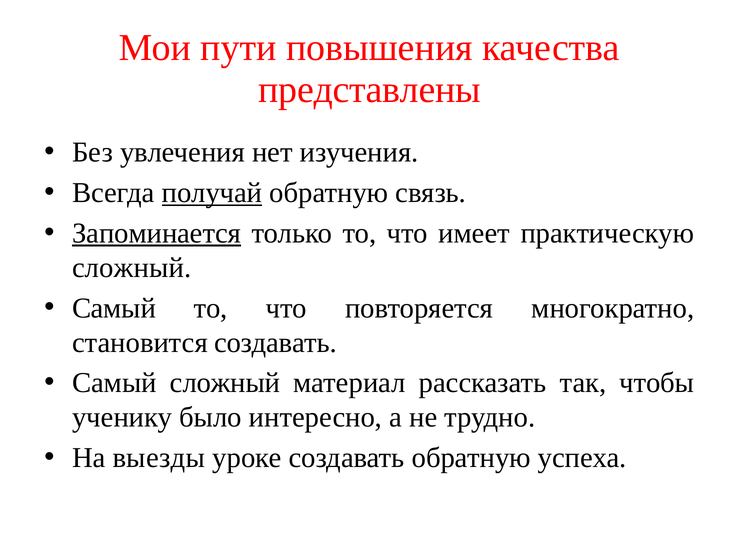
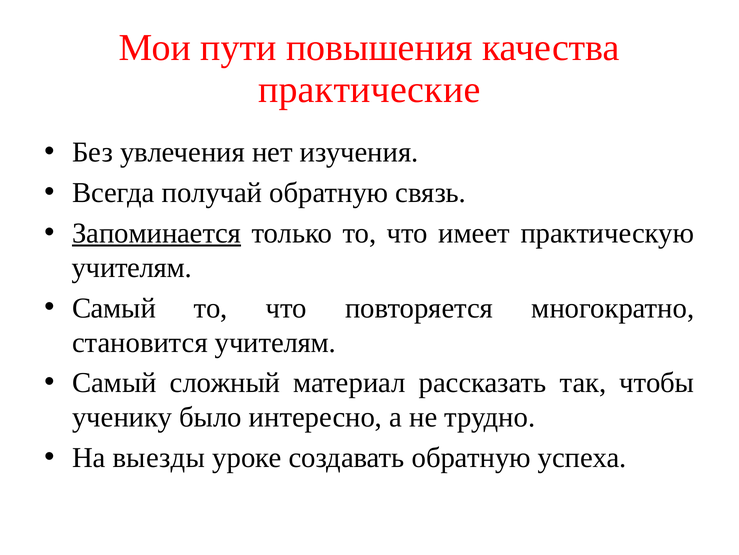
представлены: представлены -> практические
получай underline: present -> none
сложный at (132, 267): сложный -> учителям
становится создавать: создавать -> учителям
